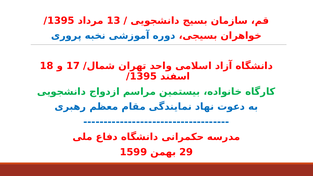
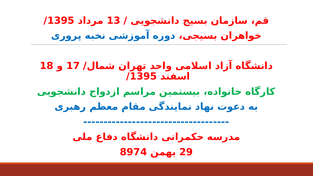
1599: 1599 -> 8974
